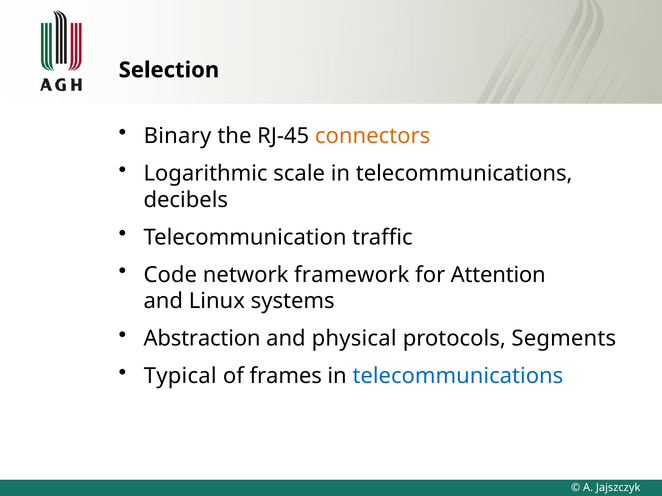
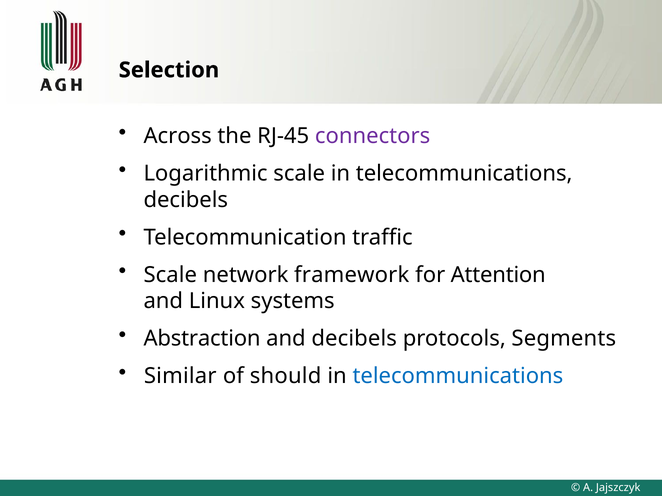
Binary: Binary -> Across
connectors colour: orange -> purple
Code at (170, 275): Code -> Scale
and physical: physical -> decibels
Typical: Typical -> Similar
frames: frames -> should
